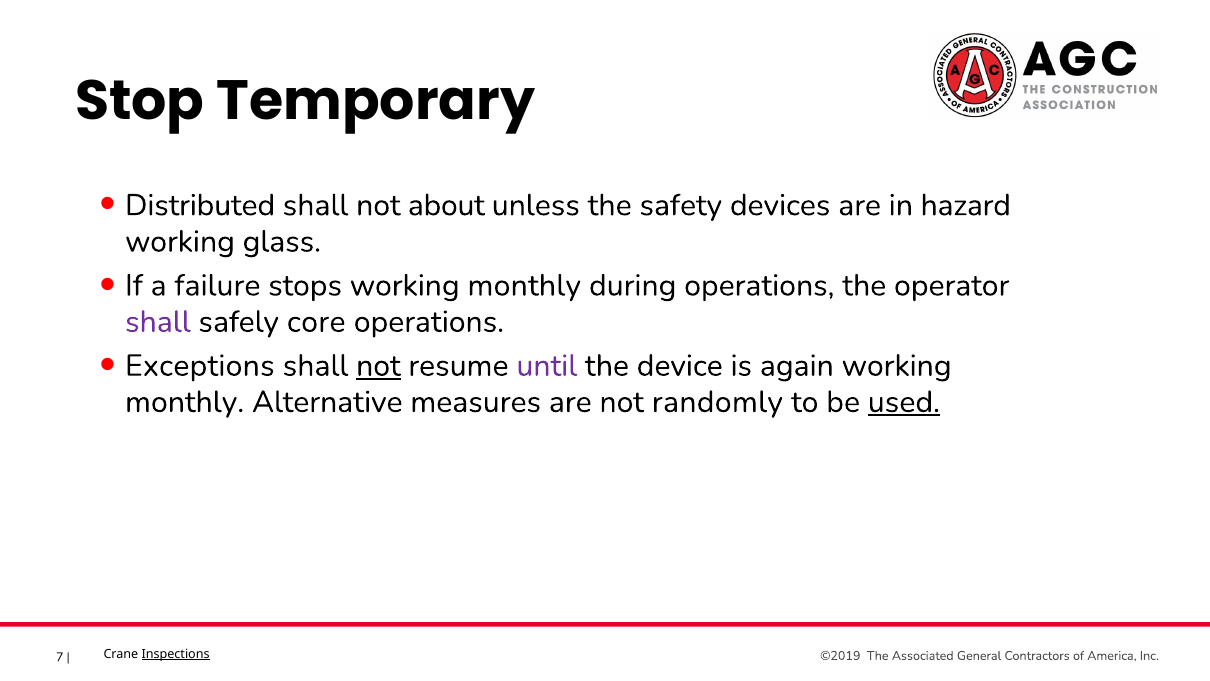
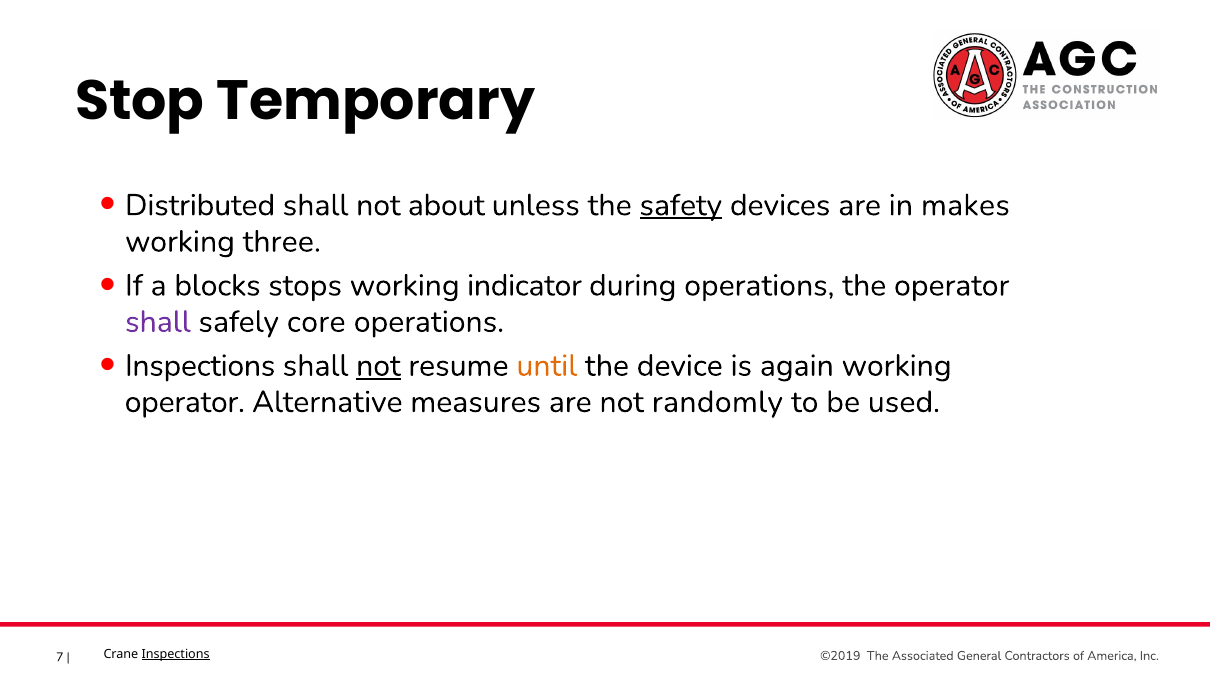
safety underline: none -> present
hazard: hazard -> makes
glass: glass -> three
failure: failure -> blocks
stops working monthly: monthly -> indicator
Exceptions at (200, 365): Exceptions -> Inspections
until colour: purple -> orange
monthly at (185, 402): monthly -> operator
used underline: present -> none
